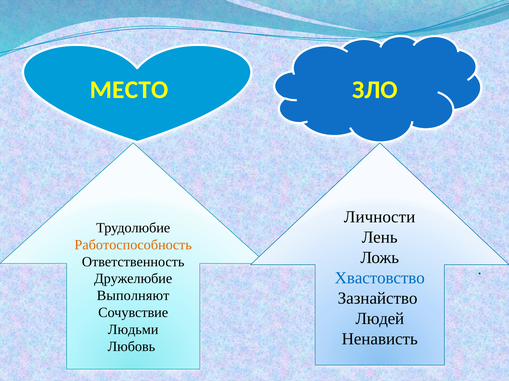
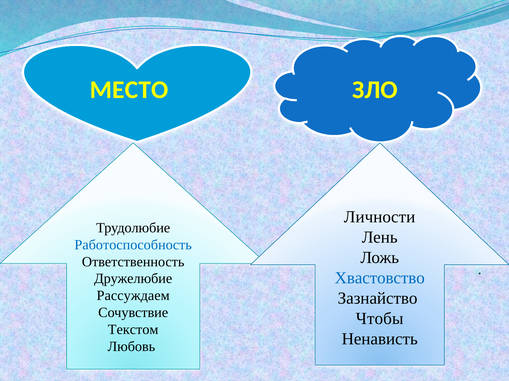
Работоспособность colour: orange -> blue
Выполняют: Выполняют -> Рассуждаем
Людей: Людей -> Чтобы
Людьми: Людьми -> Текстом
